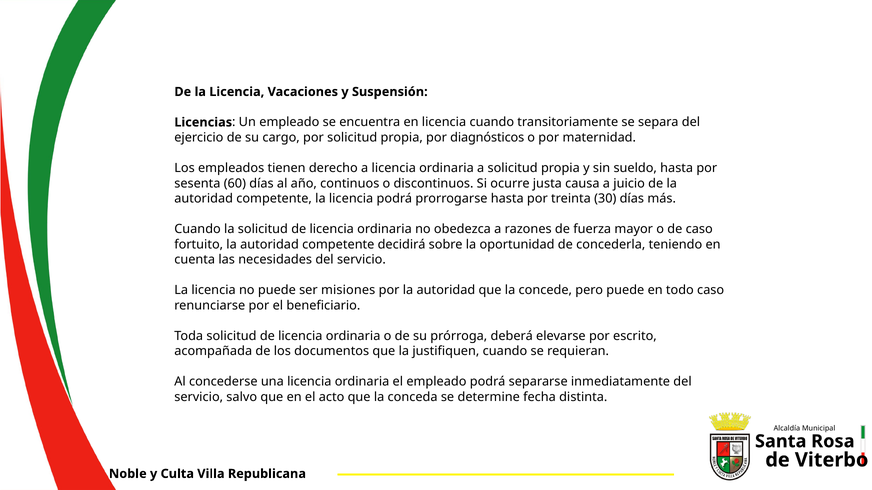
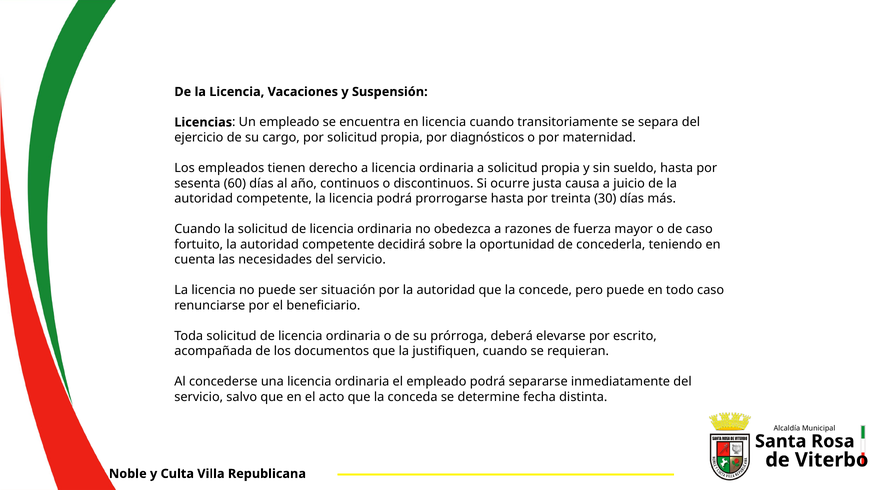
misiones: misiones -> situación
